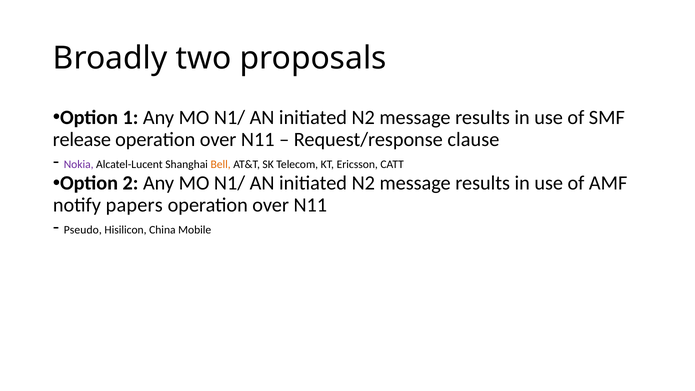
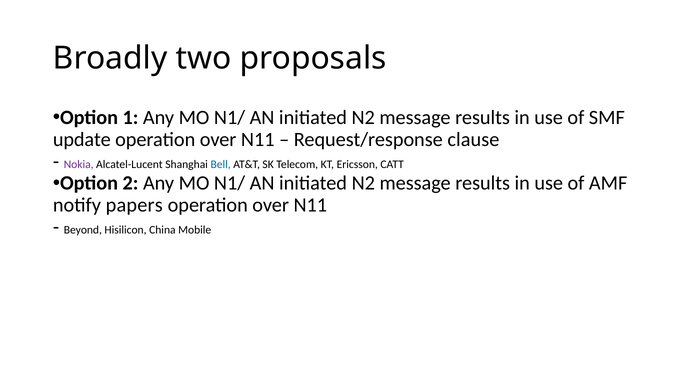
release: release -> update
Bell colour: orange -> blue
Pseudo: Pseudo -> Beyond
